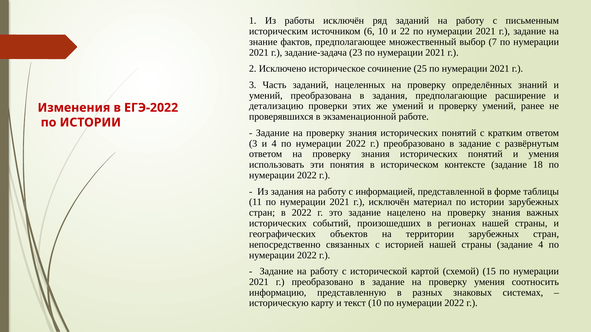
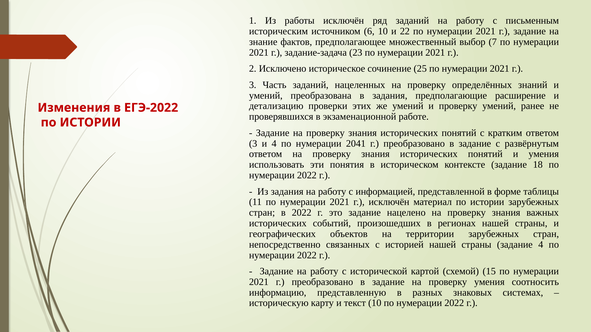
2022 at (356, 144): 2022 -> 2041
